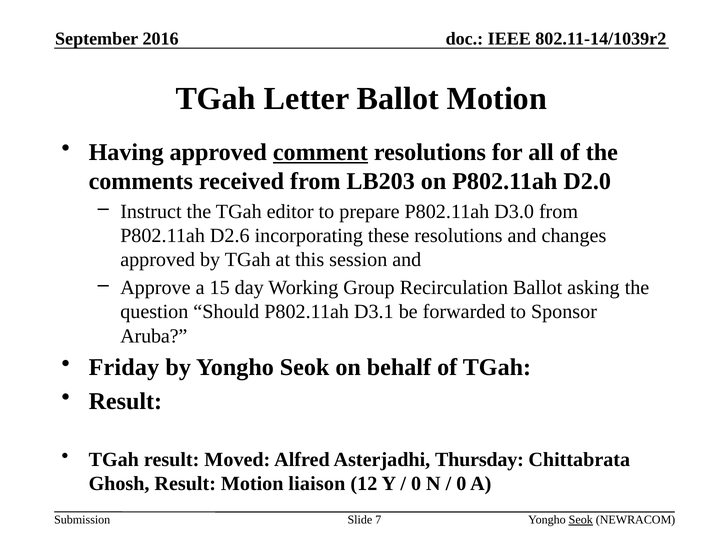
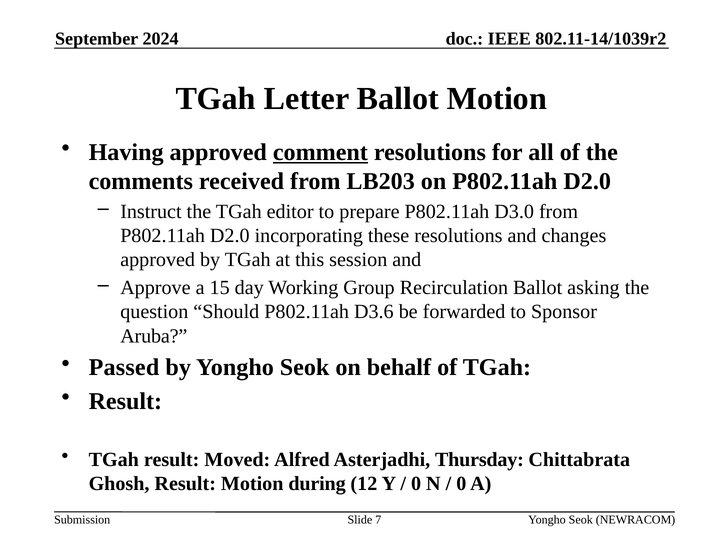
2016: 2016 -> 2024
D2.6 at (230, 236): D2.6 -> D2.0
D3.1: D3.1 -> D3.6
Friday: Friday -> Passed
liaison: liaison -> during
Seok at (581, 520) underline: present -> none
